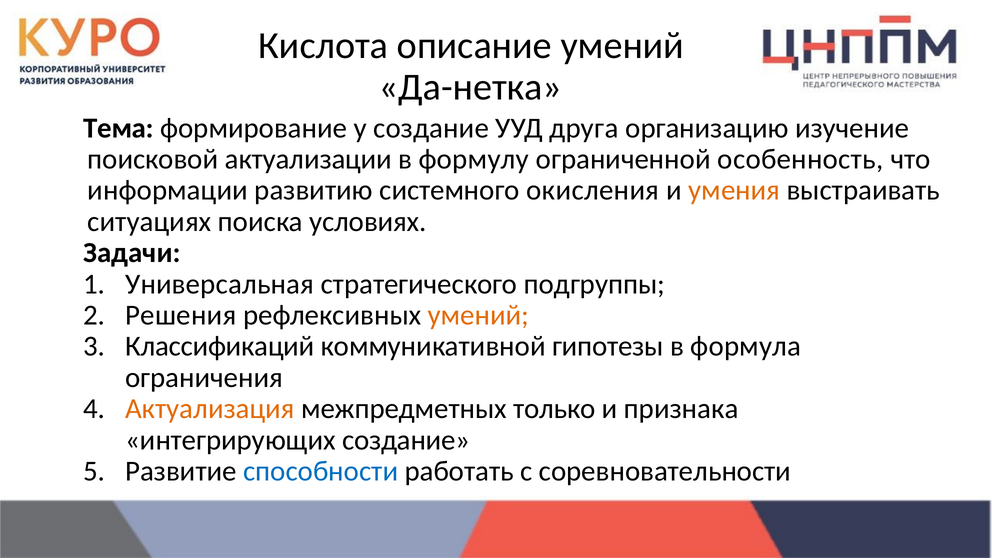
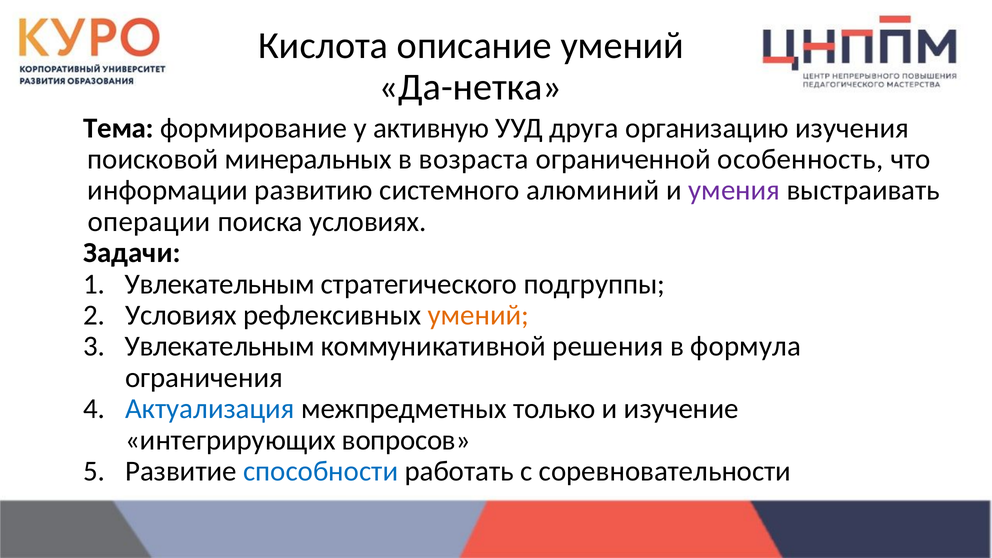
у создание: создание -> активную
изучение: изучение -> изучения
актуализации: актуализации -> минеральных
формулу: формулу -> возраста
окисления: окисления -> алюминий
умения colour: orange -> purple
ситуациях: ситуациях -> операции
Универсальная at (220, 284): Универсальная -> Увлекательным
Решения at (181, 315): Решения -> Условиях
Классификаций at (220, 346): Классификаций -> Увлекательным
гипотезы: гипотезы -> решения
Актуализация colour: orange -> blue
признака: признака -> изучение
интегрирующих создание: создание -> вопросов
